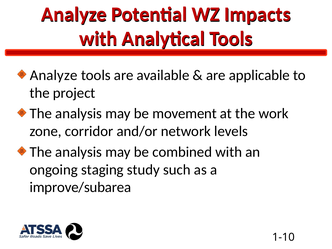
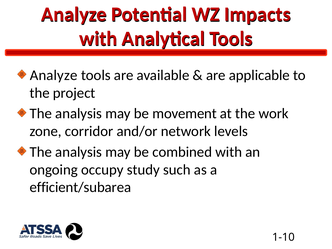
staging: staging -> occupy
improve/subarea: improve/subarea -> efficient/subarea
